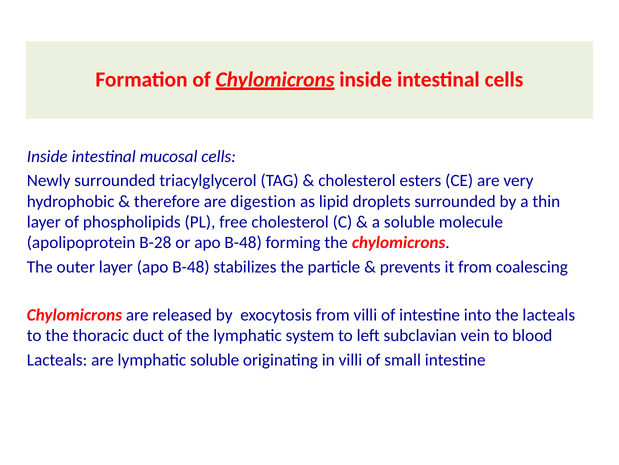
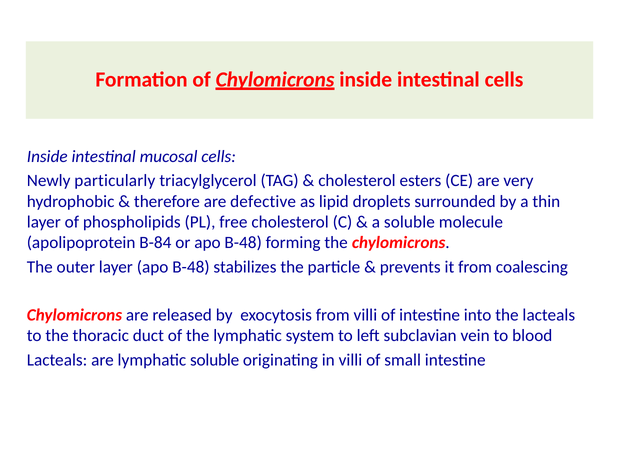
Newly surrounded: surrounded -> particularly
digestion: digestion -> defective
B-28: B-28 -> B-84
